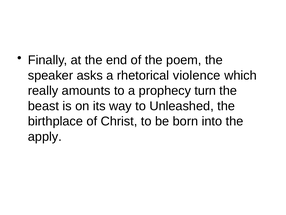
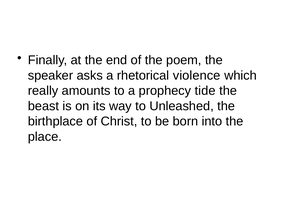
turn: turn -> tide
apply: apply -> place
